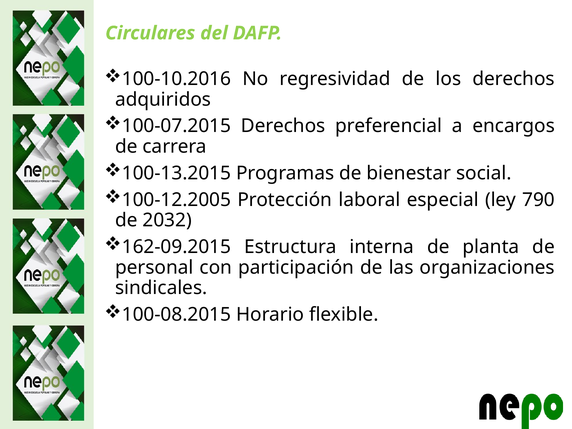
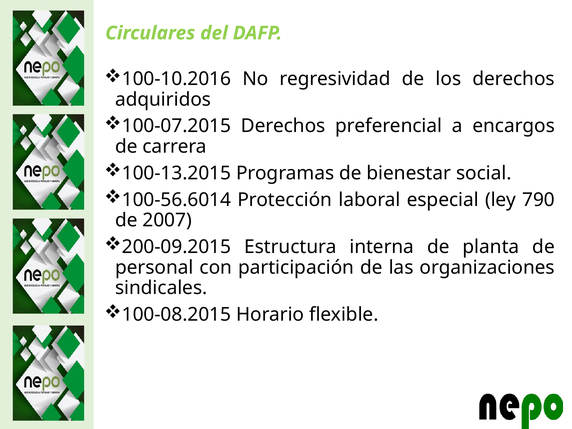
100-12.2005: 100-12.2005 -> 100-56.6014
2032: 2032 -> 2007
162-09.2015: 162-09.2015 -> 200-09.2015
